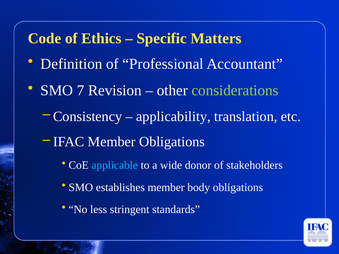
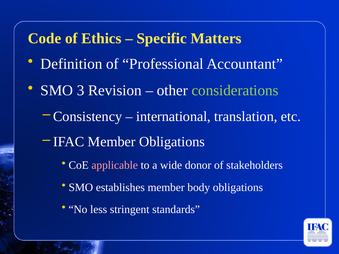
7: 7 -> 3
applicability: applicability -> international
applicable colour: light blue -> pink
